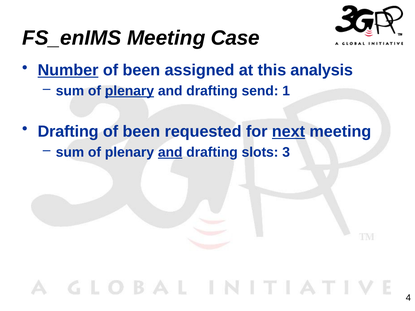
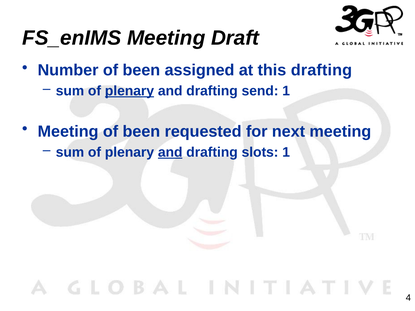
Case: Case -> Draft
Number underline: present -> none
this analysis: analysis -> drafting
Drafting at (68, 132): Drafting -> Meeting
next underline: present -> none
slots 3: 3 -> 1
